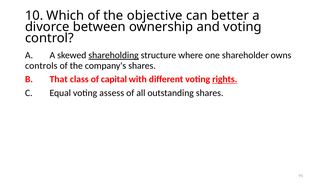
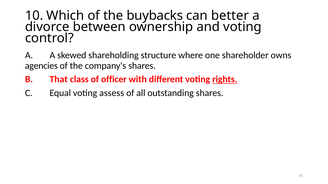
objective: objective -> buybacks
shareholding underline: present -> none
controls: controls -> agencies
capital: capital -> officer
